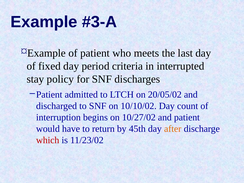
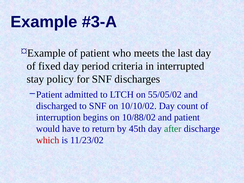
20/05/02: 20/05/02 -> 55/05/02
10/27/02: 10/27/02 -> 10/88/02
after colour: orange -> green
